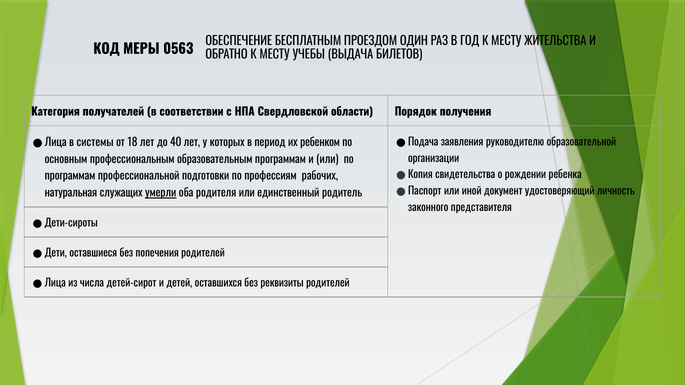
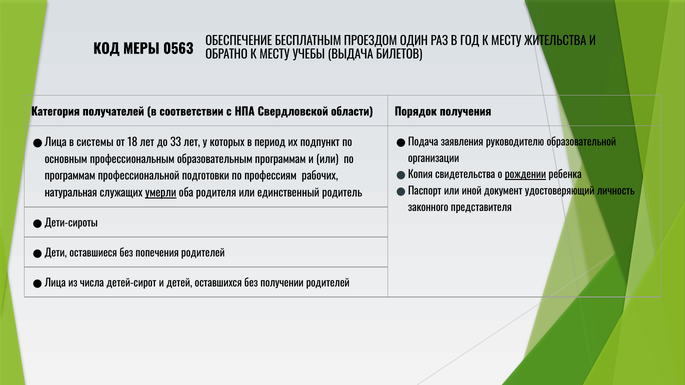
40: 40 -> 33
ребенком: ребенком -> подпункт
рождении underline: none -> present
реквизиты: реквизиты -> получении
